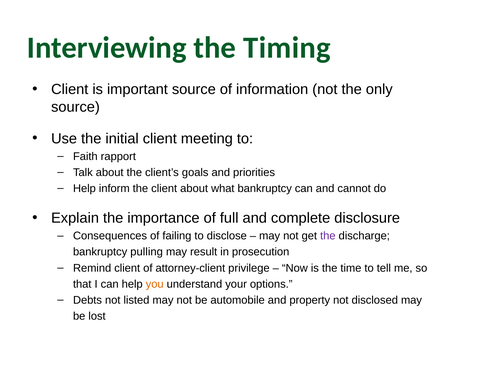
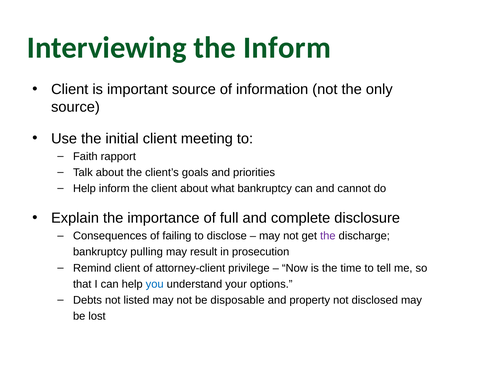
the Timing: Timing -> Inform
you colour: orange -> blue
automobile: automobile -> disposable
